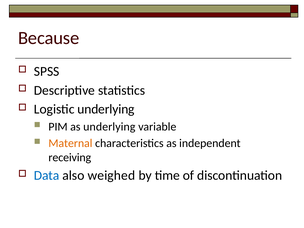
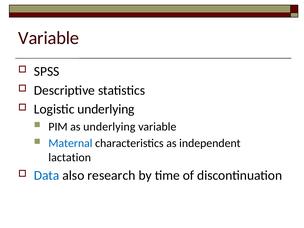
Because at (49, 38): Because -> Variable
Maternal colour: orange -> blue
receiving: receiving -> lactation
weighed: weighed -> research
